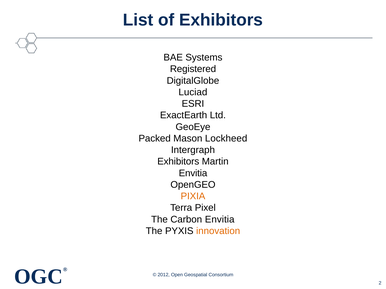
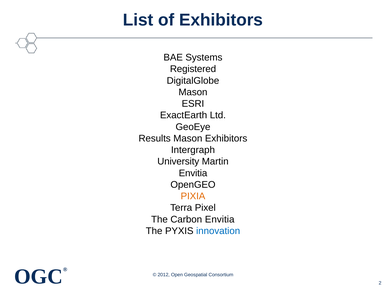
Luciad at (193, 92): Luciad -> Mason
Packed: Packed -> Results
Mason Lockheed: Lockheed -> Exhibitors
Exhibitors at (178, 162): Exhibitors -> University
innovation colour: orange -> blue
